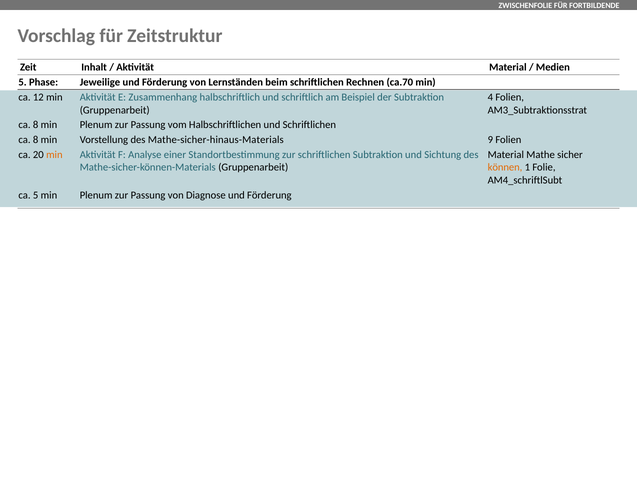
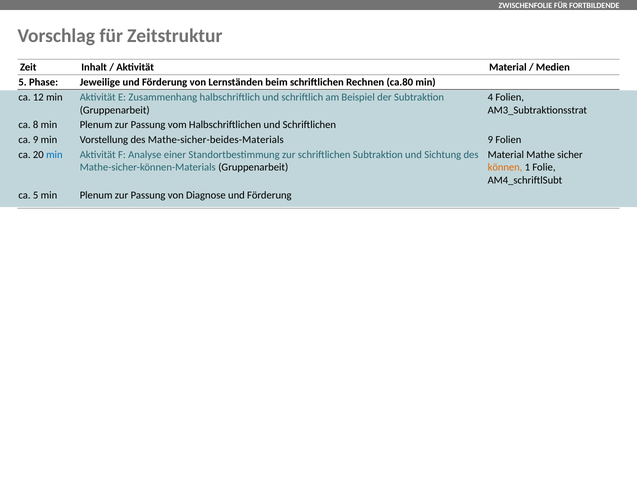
ca.70: ca.70 -> ca.80
8 at (36, 140): 8 -> 9
Mathe-sicher-hinaus-Materials: Mathe-sicher-hinaus-Materials -> Mathe-sicher-beides-Materials
min at (54, 154) colour: orange -> blue
